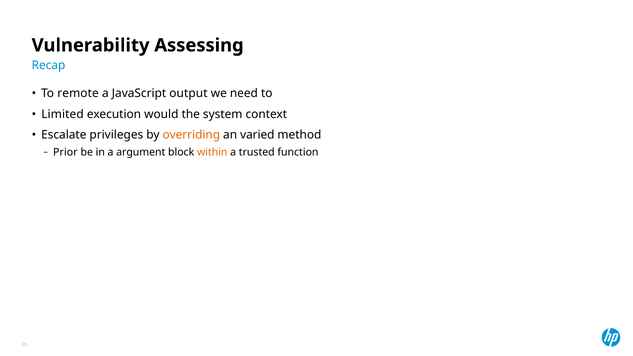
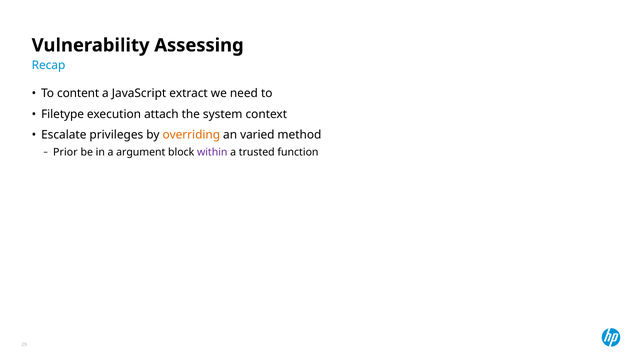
remote: remote -> content
output: output -> extract
Limited: Limited -> Filetype
would: would -> attach
within colour: orange -> purple
